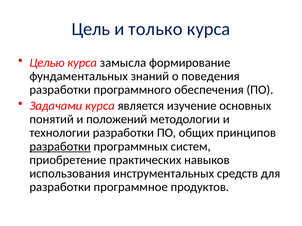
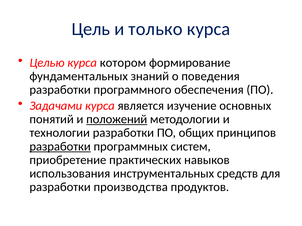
замысла: замысла -> котором
положений underline: none -> present
программное: программное -> производства
